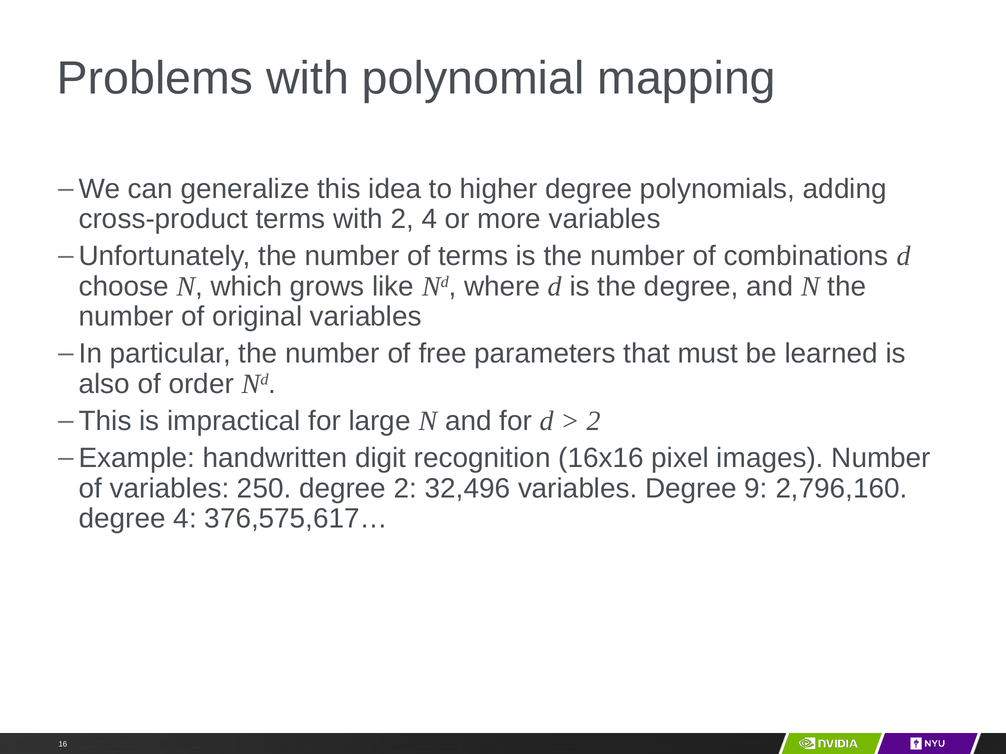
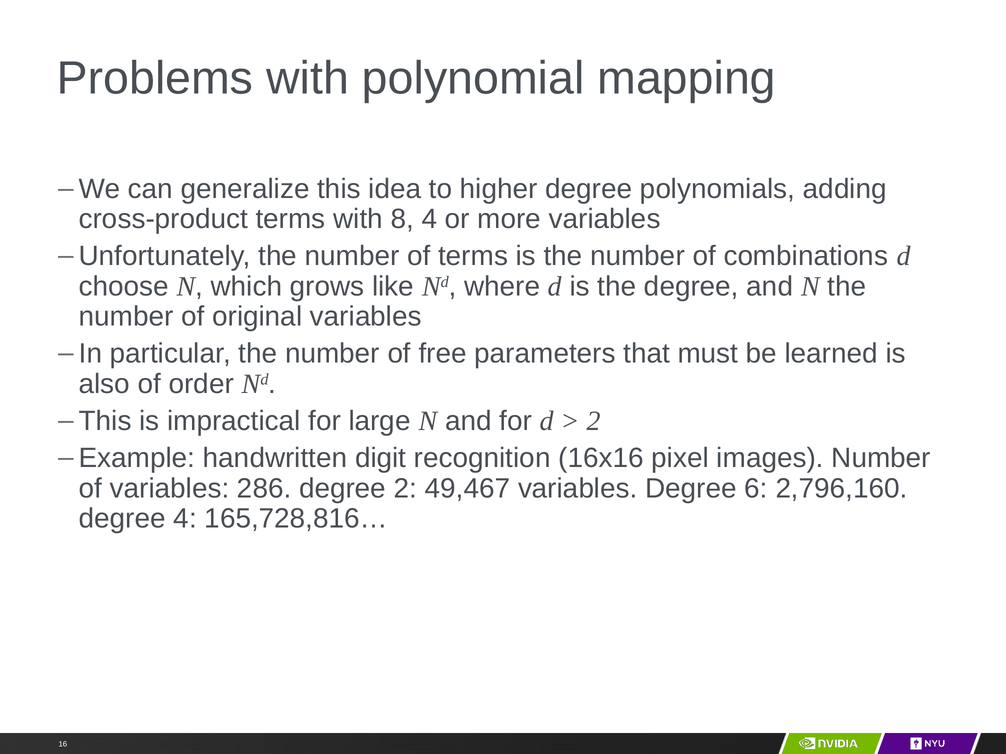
with 2: 2 -> 8
250: 250 -> 286
32,496: 32,496 -> 49,467
9: 9 -> 6
376,575,617…: 376,575,617… -> 165,728,816…
